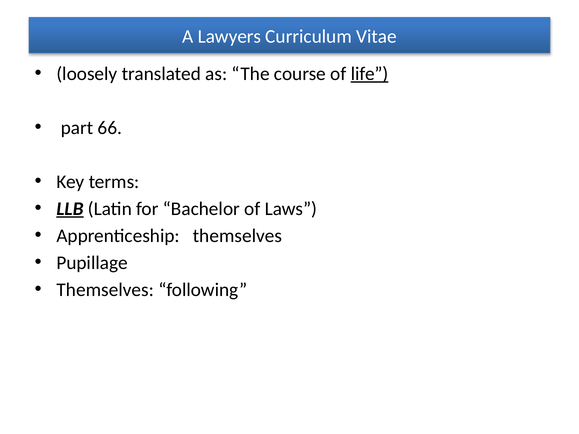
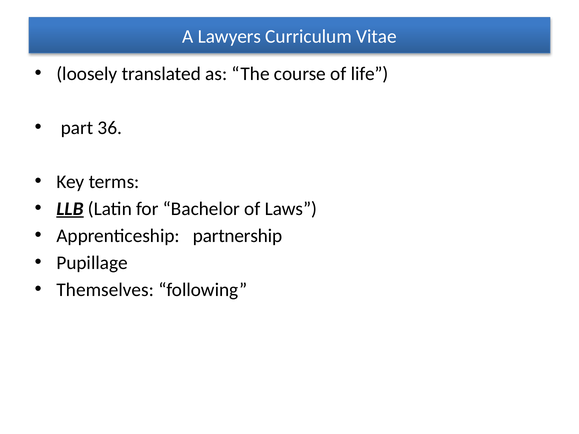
life underline: present -> none
66: 66 -> 36
Apprenticeship themselves: themselves -> partnership
